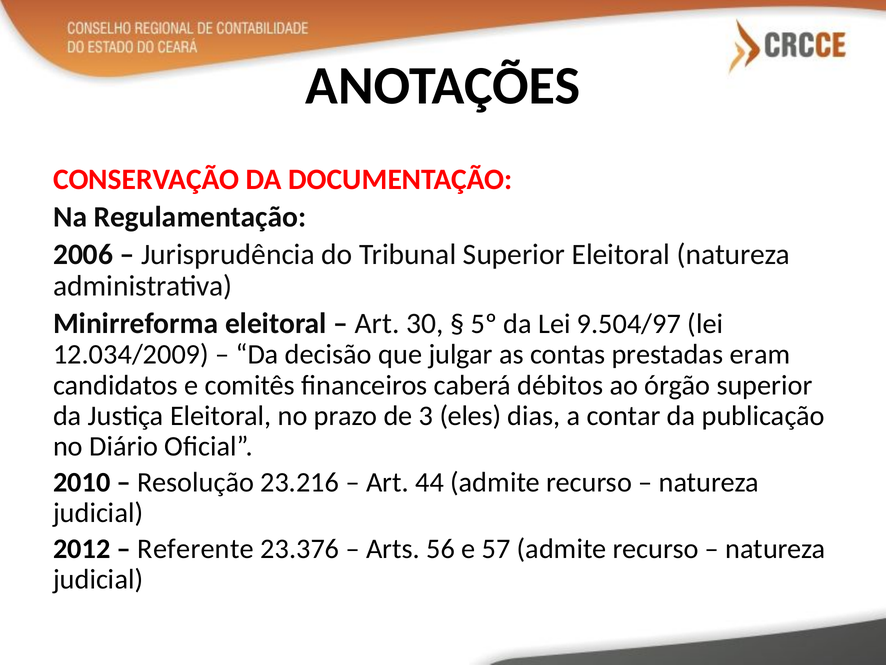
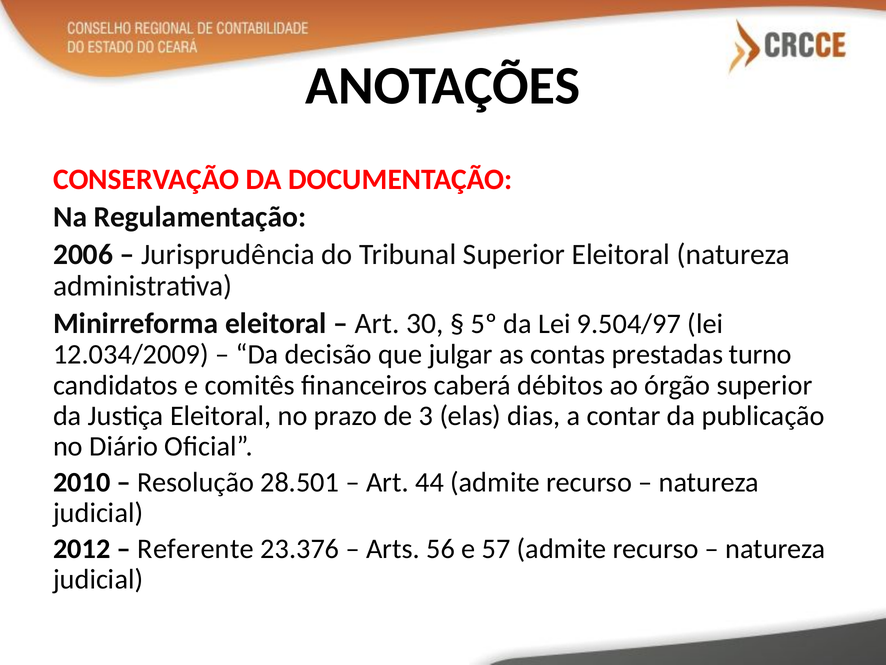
eram: eram -> turno
eles: eles -> elas
23.216: 23.216 -> 28.501
